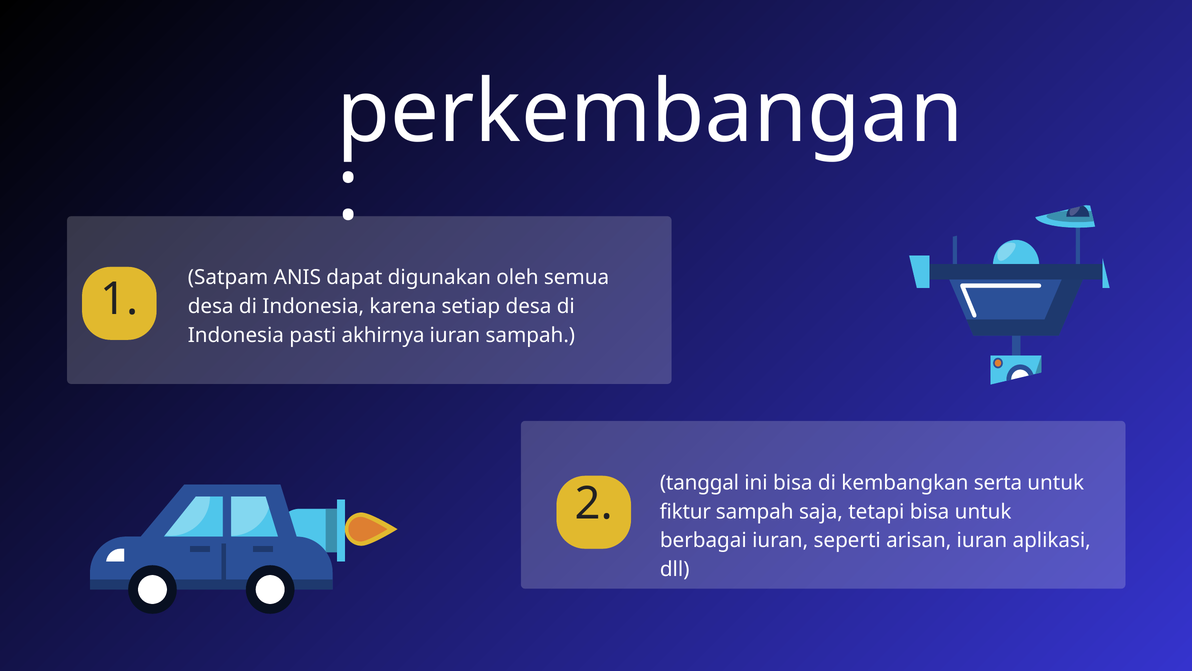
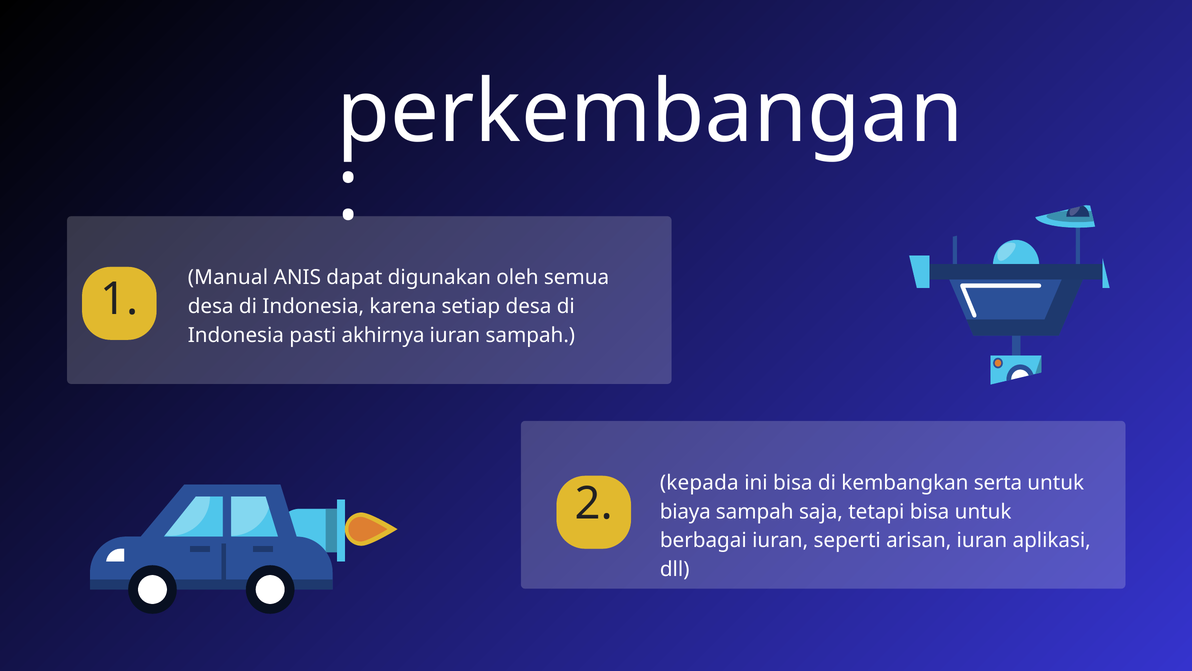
Satpam: Satpam -> Manual
tanggal: tanggal -> kepada
fiktur: fiktur -> biaya
